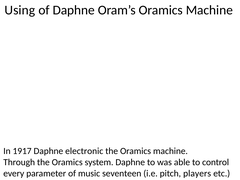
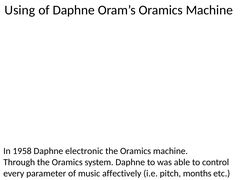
1917: 1917 -> 1958
seventeen: seventeen -> affectively
players: players -> months
